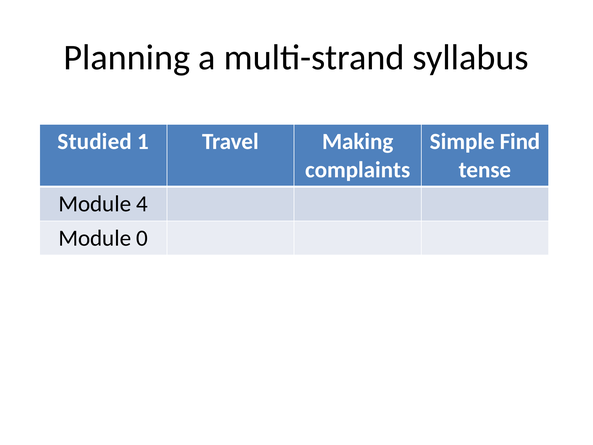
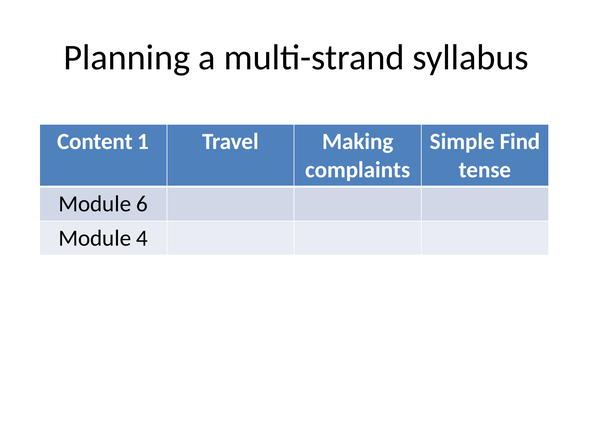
Studied: Studied -> Content
4: 4 -> 6
0: 0 -> 4
